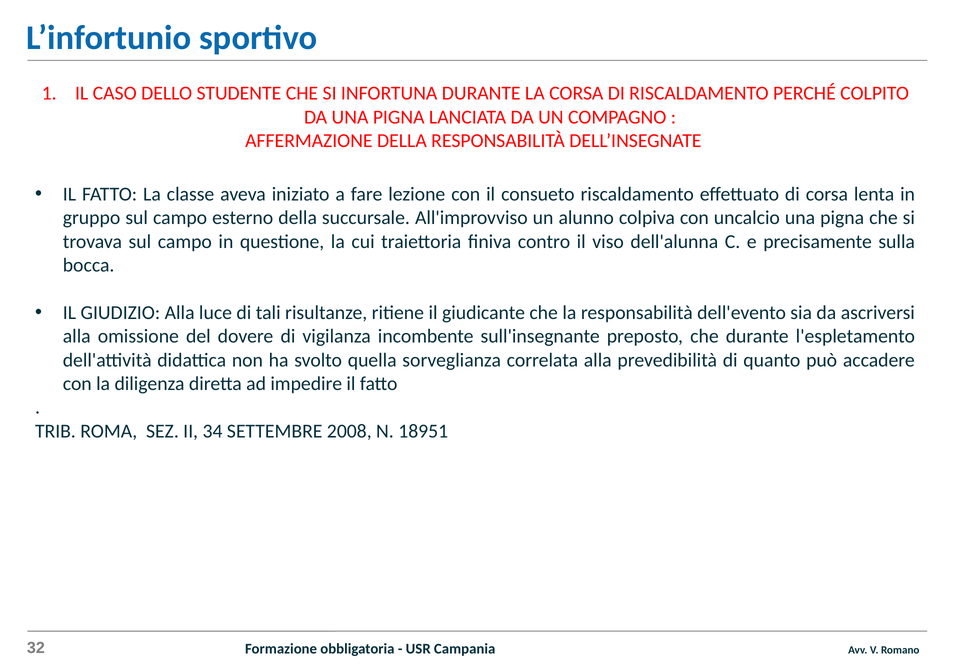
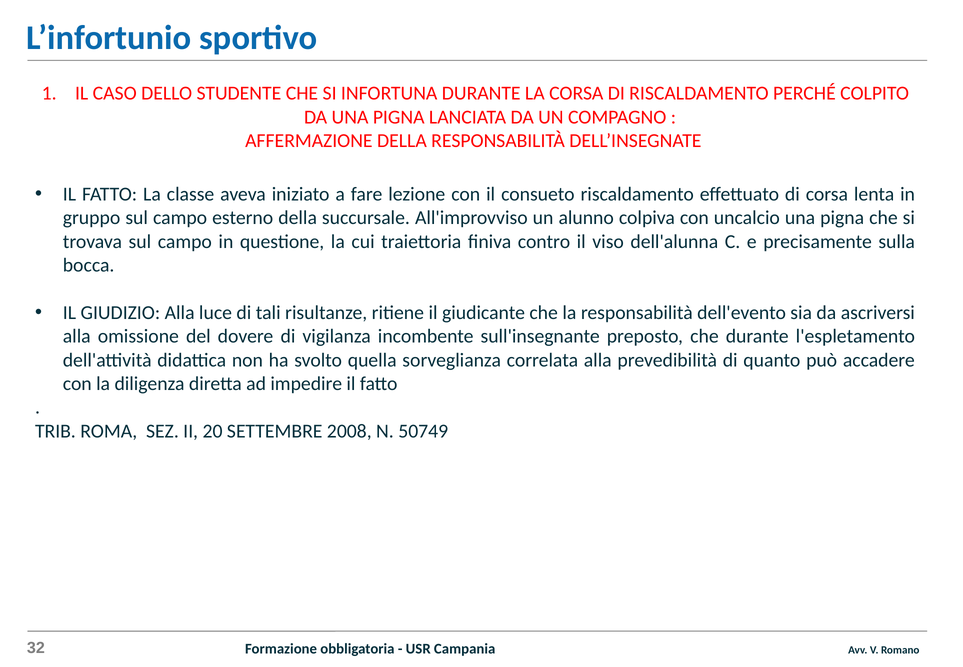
34: 34 -> 20
18951: 18951 -> 50749
